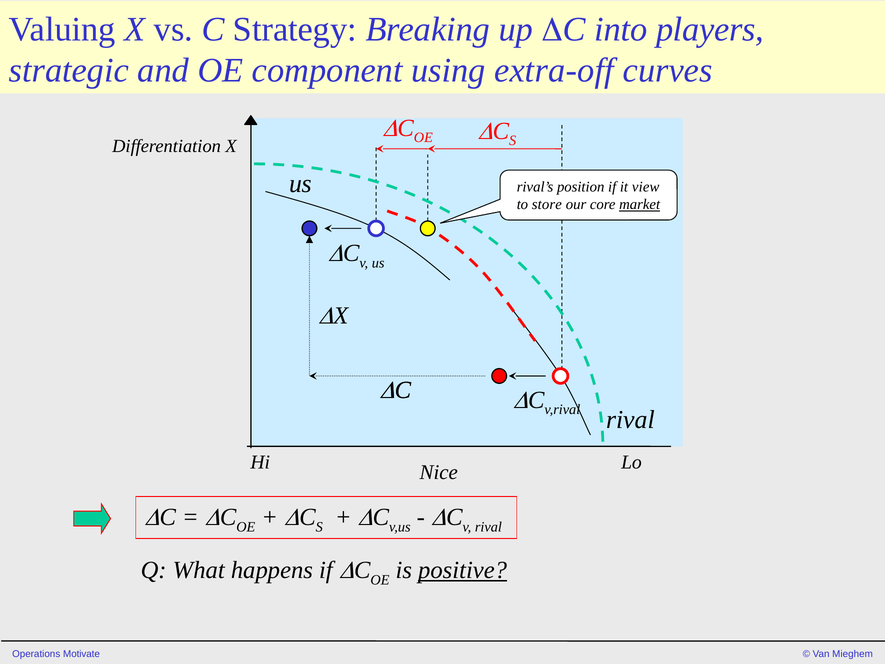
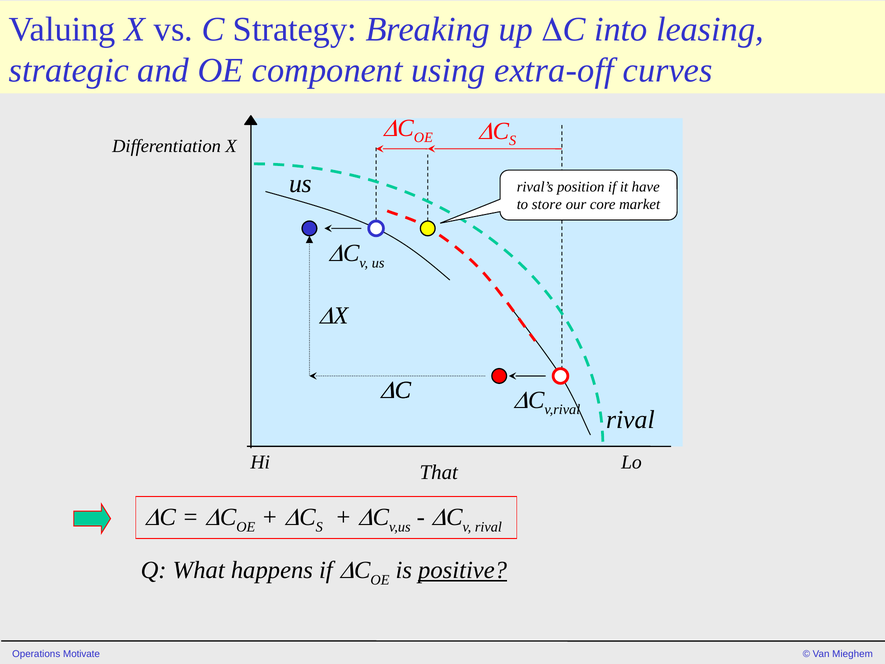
players: players -> leasing
view: view -> have
market underline: present -> none
Nice: Nice -> That
